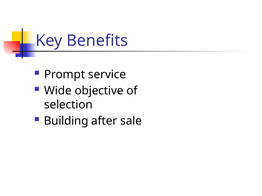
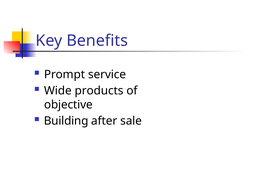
objective: objective -> products
selection: selection -> objective
